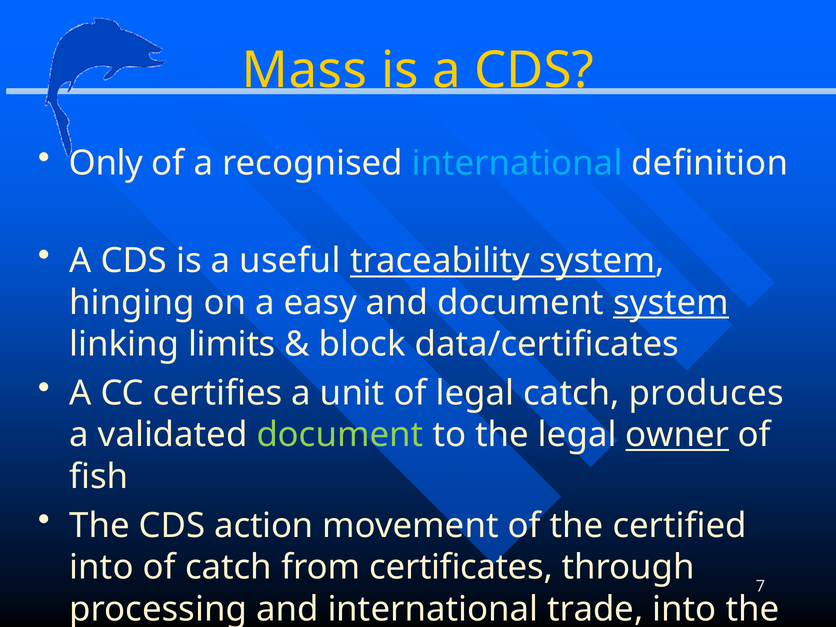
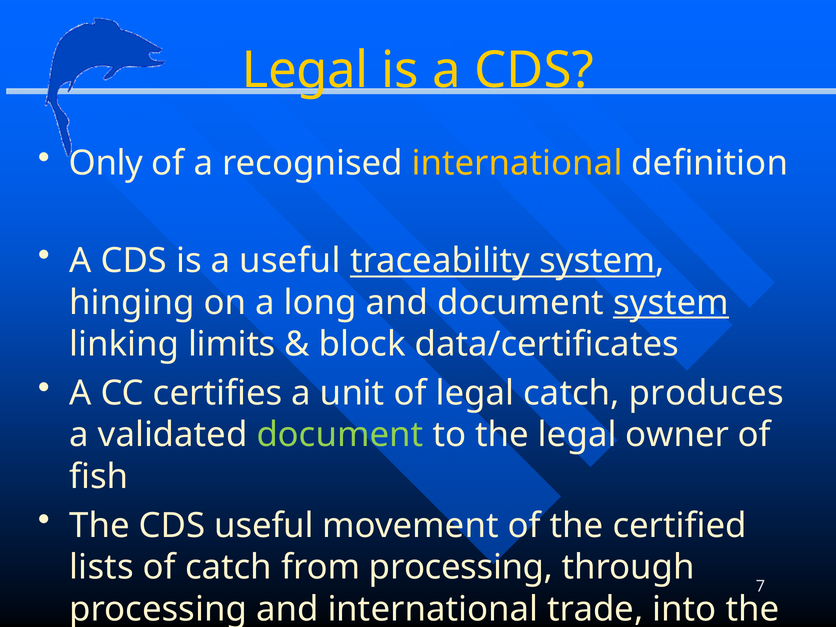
Mass at (305, 70): Mass -> Legal
international at (517, 163) colour: light blue -> yellow
easy: easy -> long
owner underline: present -> none
CDS action: action -> useful
into at (102, 567): into -> lists
from certificates: certificates -> processing
